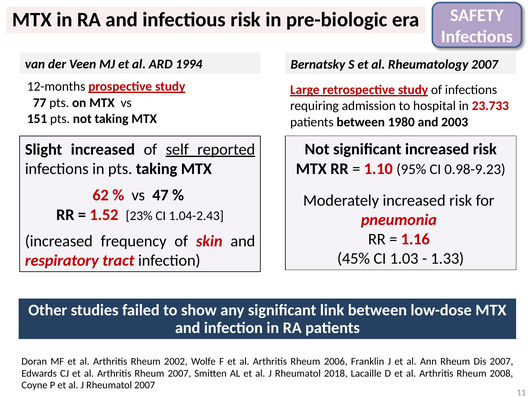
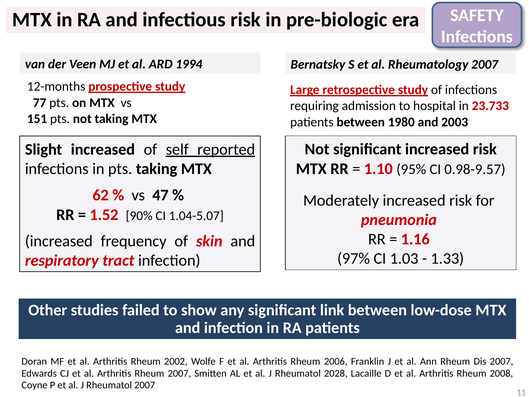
0.98-9.23: 0.98-9.23 -> 0.98-9.57
23%: 23% -> 90%
1.04-2.43: 1.04-2.43 -> 1.04-5.07
45%: 45% -> 97%
2018: 2018 -> 2028
